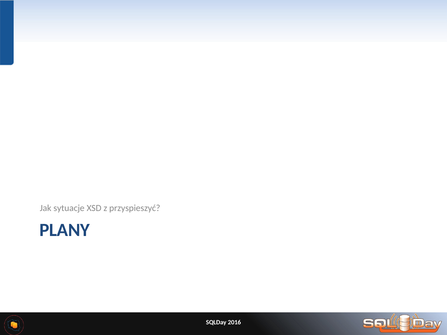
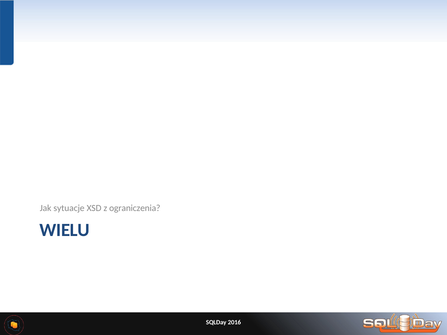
przyspieszyć: przyspieszyć -> ograniczenia
PLANY: PLANY -> WIELU
